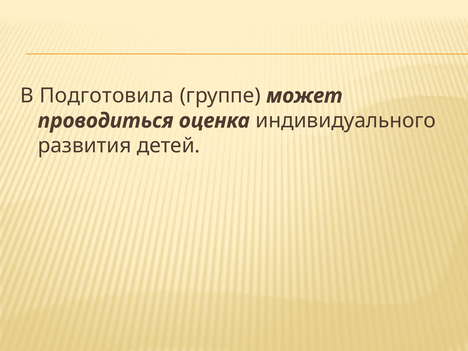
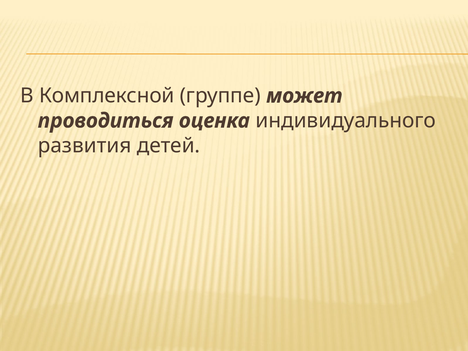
Подготовила: Подготовила -> Комплексной
